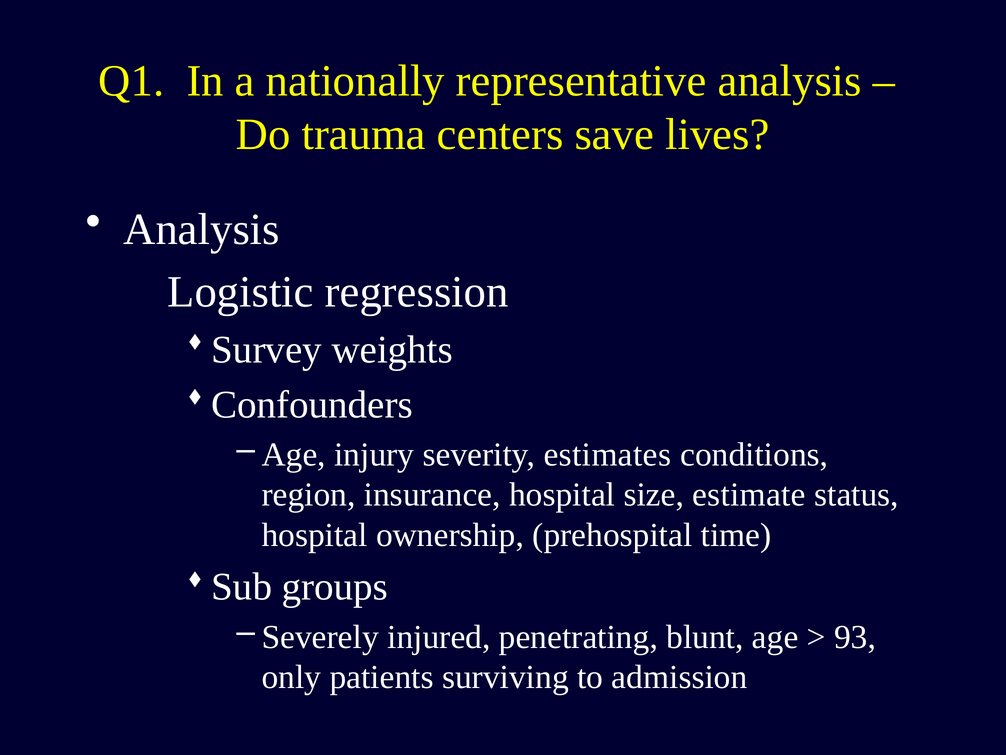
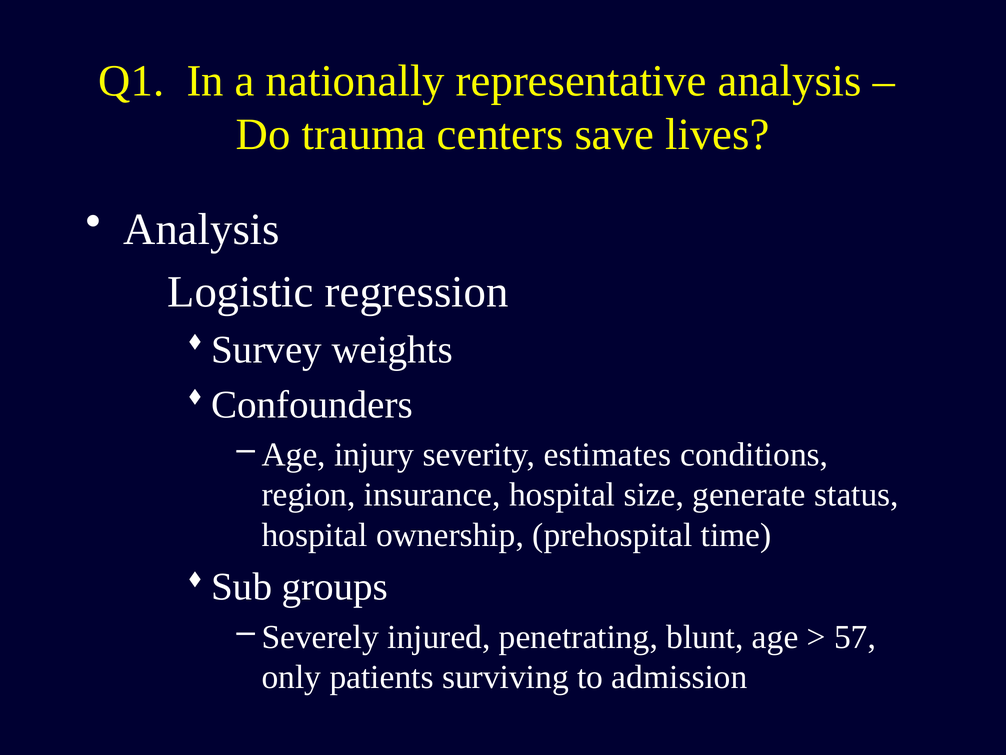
estimate: estimate -> generate
93: 93 -> 57
